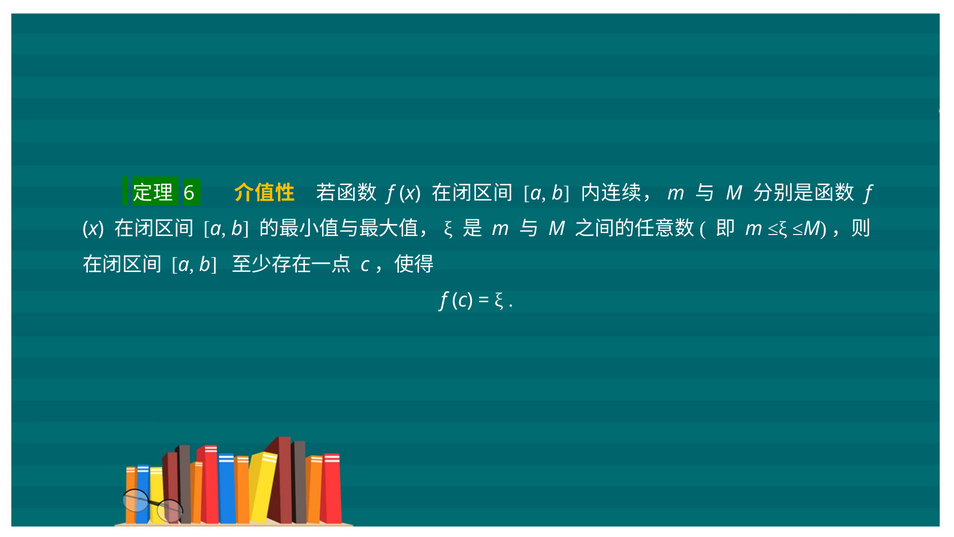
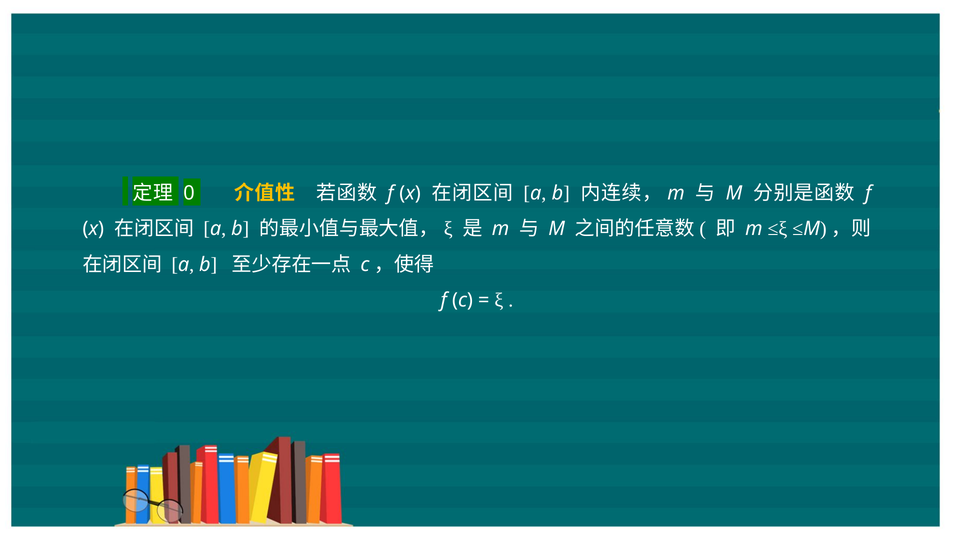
6: 6 -> 0
